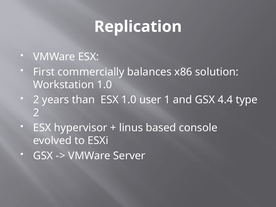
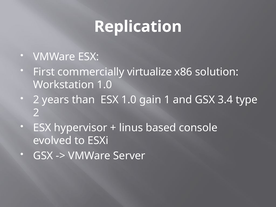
balances: balances -> virtualize
user: user -> gain
4.4: 4.4 -> 3.4
